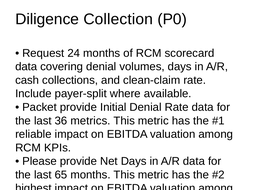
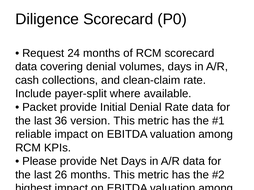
Diligence Collection: Collection -> Scorecard
metrics: metrics -> version
65: 65 -> 26
